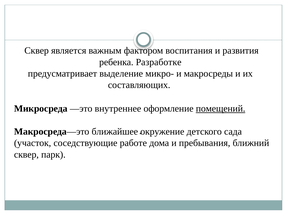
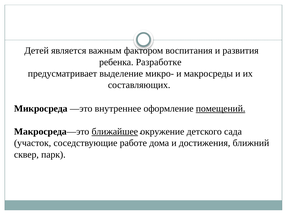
Сквер at (37, 51): Сквер -> Детей
ближайшее underline: none -> present
пребывания: пребывания -> достижения
